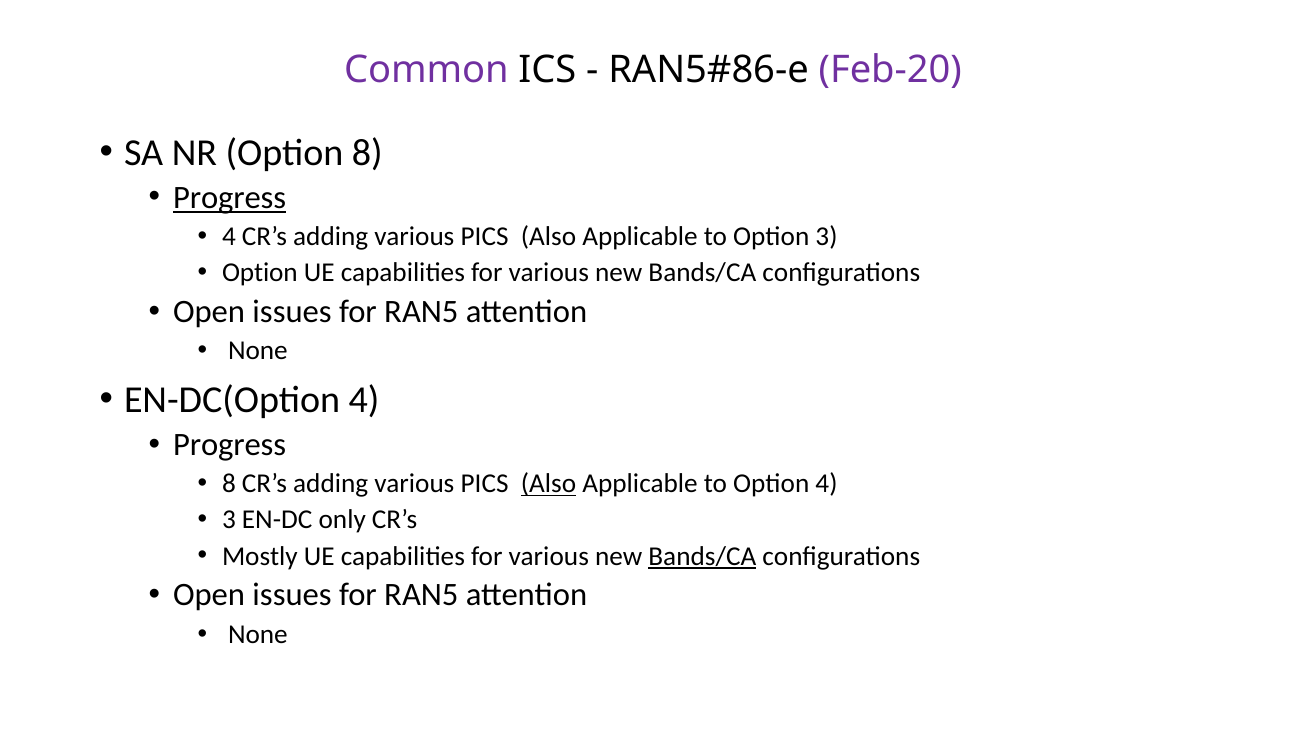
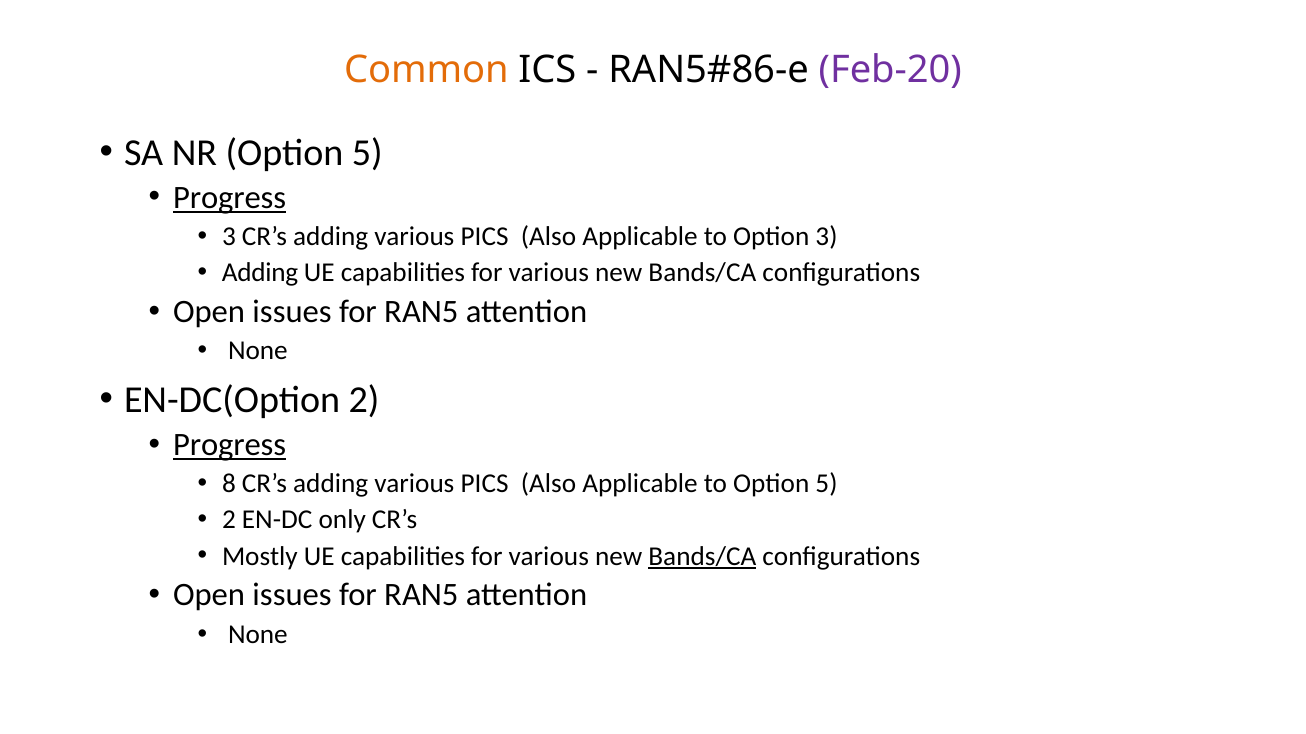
Common colour: purple -> orange
NR Option 8: 8 -> 5
4 at (229, 237): 4 -> 3
Option at (260, 273): Option -> Adding
EN-DC(Option 4: 4 -> 2
Progress at (230, 445) underline: none -> present
Also at (548, 484) underline: present -> none
to Option 4: 4 -> 5
3 at (229, 520): 3 -> 2
